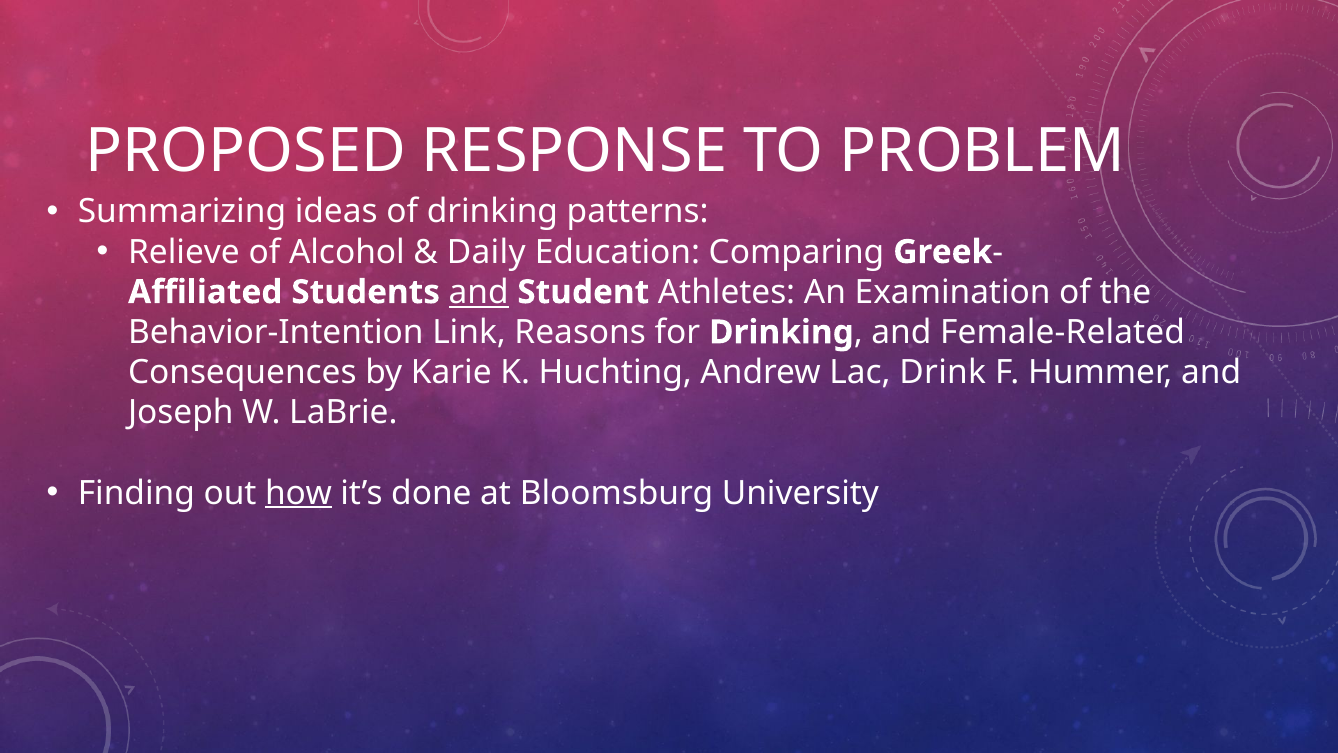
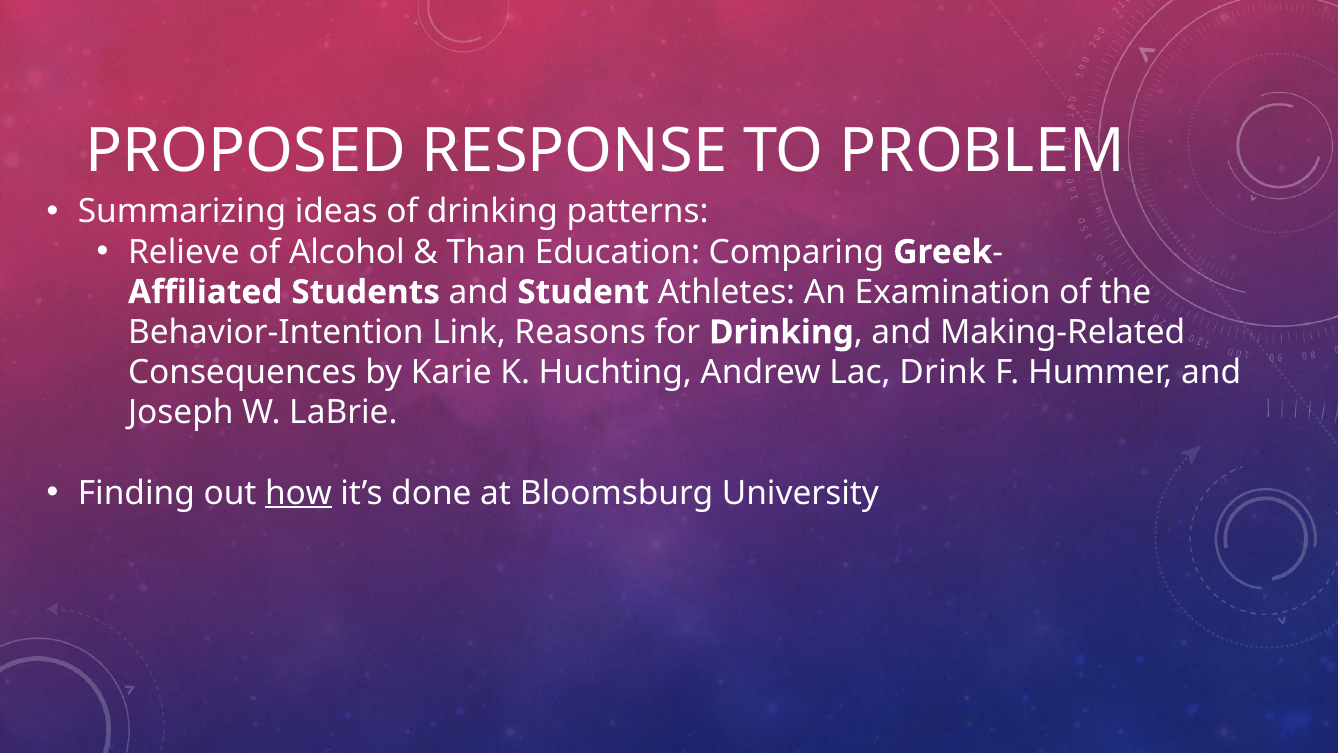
Daily: Daily -> Than
and at (479, 292) underline: present -> none
Female-Related: Female-Related -> Making-Related
